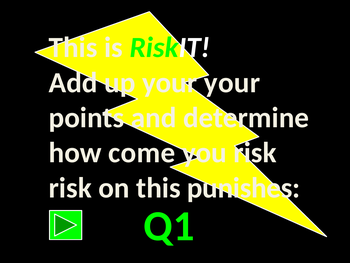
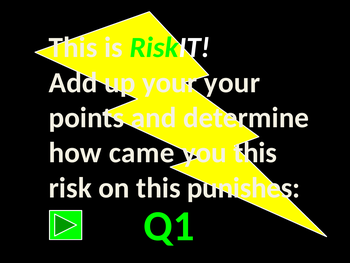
come: come -> came
you risk: risk -> this
